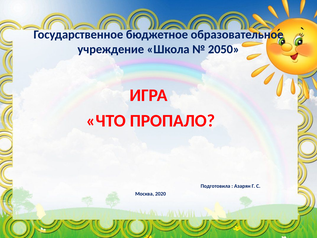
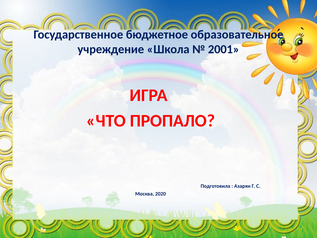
2050: 2050 -> 2001
